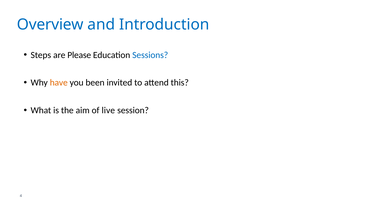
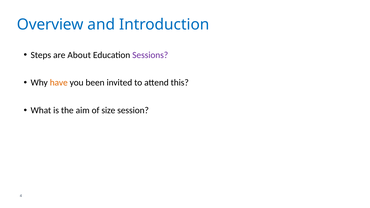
Please: Please -> About
Sessions colour: blue -> purple
live: live -> size
